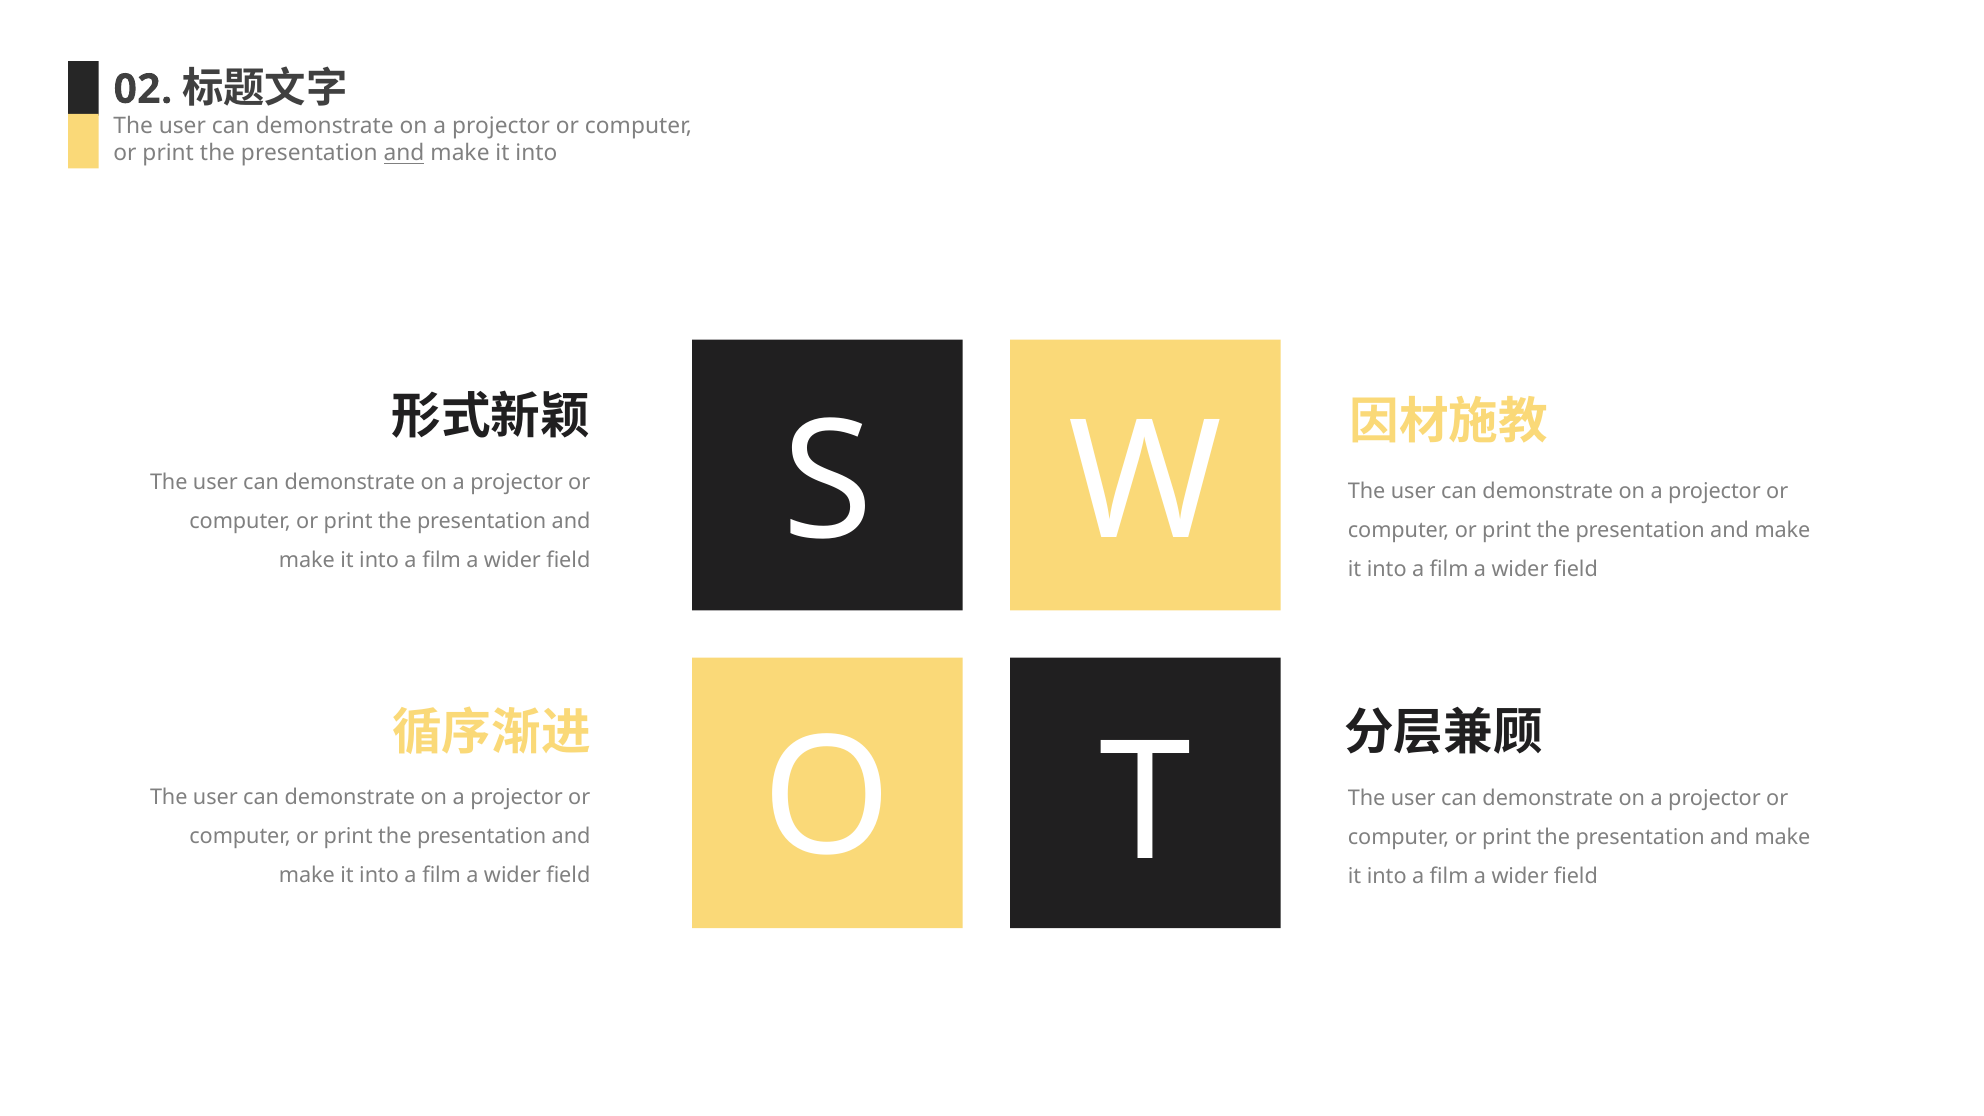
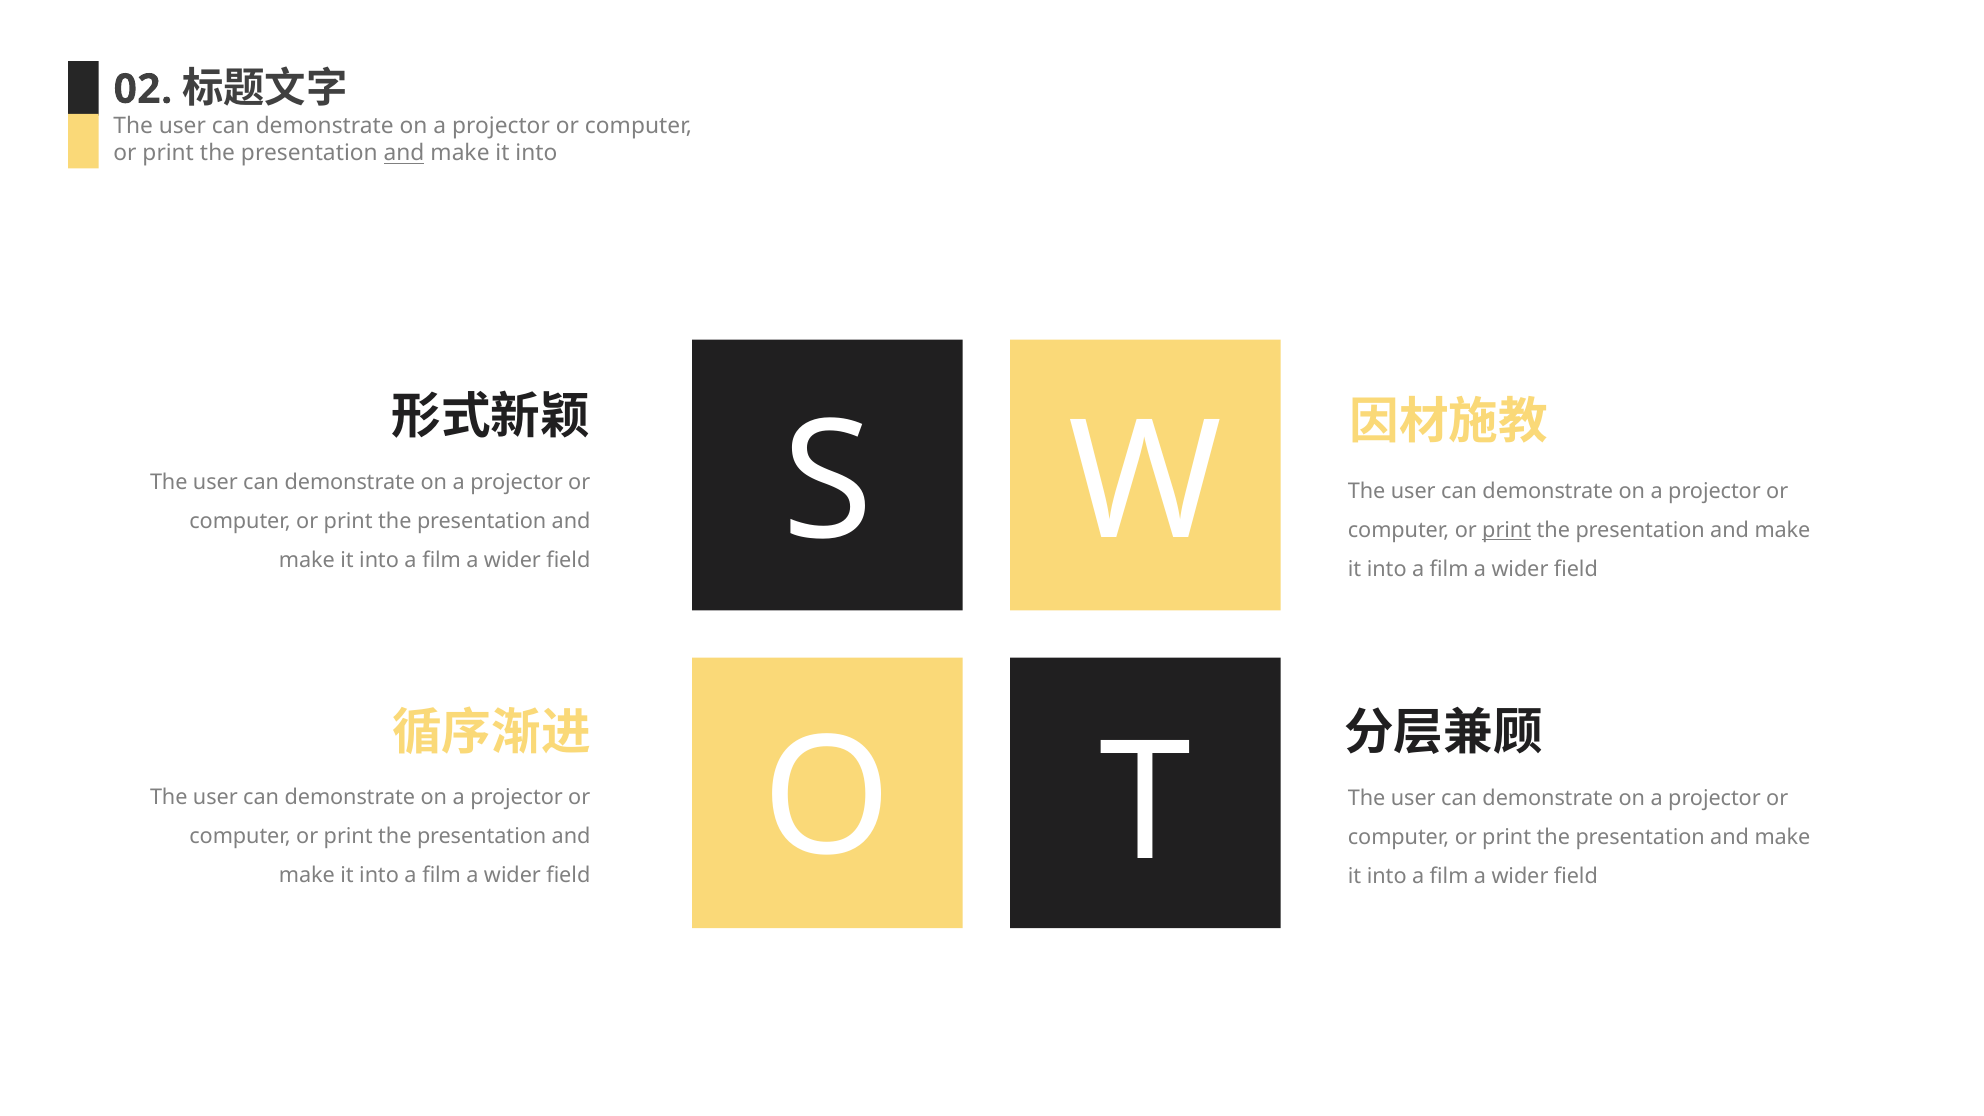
print at (1507, 530) underline: none -> present
